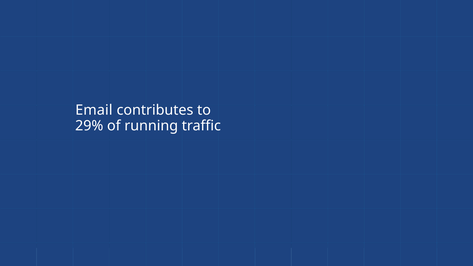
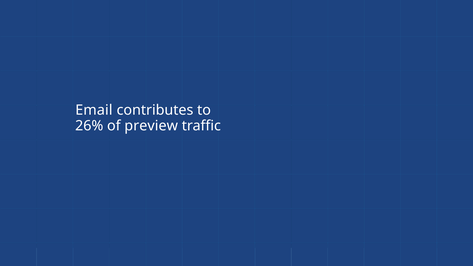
29%: 29% -> 26%
running: running -> preview
